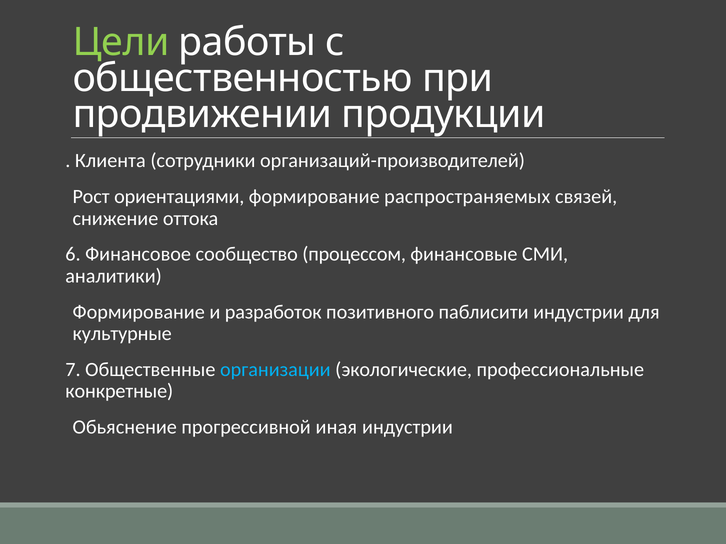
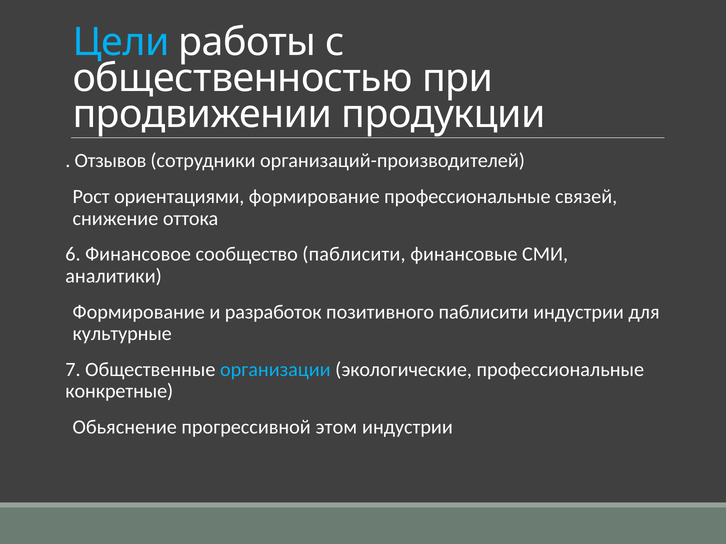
Цели colour: light green -> light blue
Клиента: Клиента -> Отзывов
формирование распространяемых: распространяемых -> профессиональные
сообщество процессом: процессом -> паблисити
иная: иная -> этом
